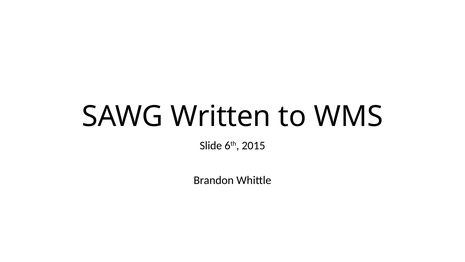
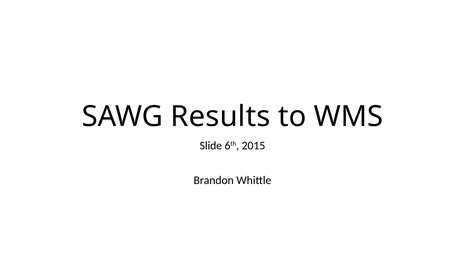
Written: Written -> Results
